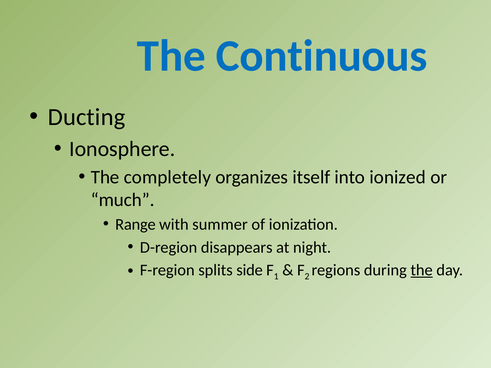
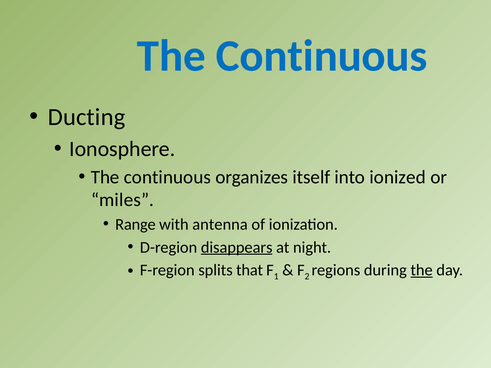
completely at (167, 177): completely -> continuous
much: much -> miles
summer: summer -> antenna
disappears underline: none -> present
side: side -> that
